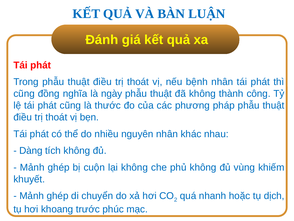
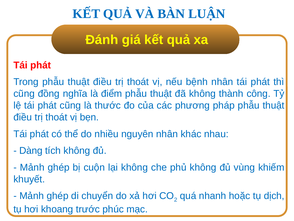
ngày: ngày -> điểm
